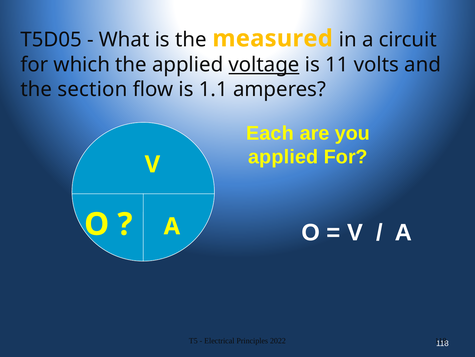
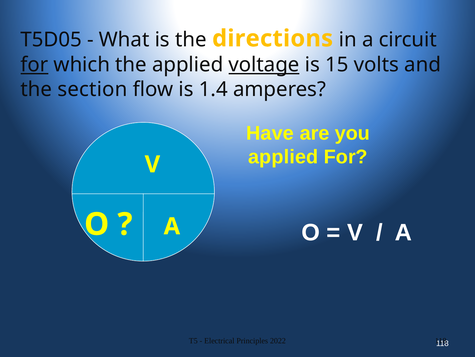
measured: measured -> directions
for at (34, 65) underline: none -> present
11: 11 -> 15
1.1: 1.1 -> 1.4
Each: Each -> Have
